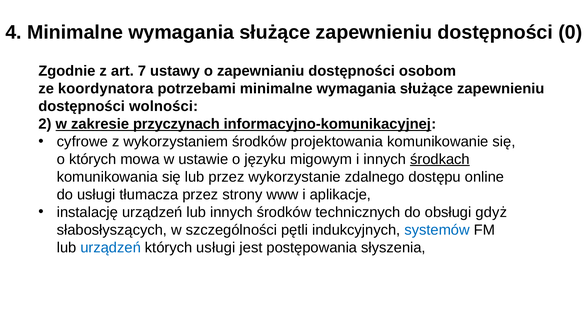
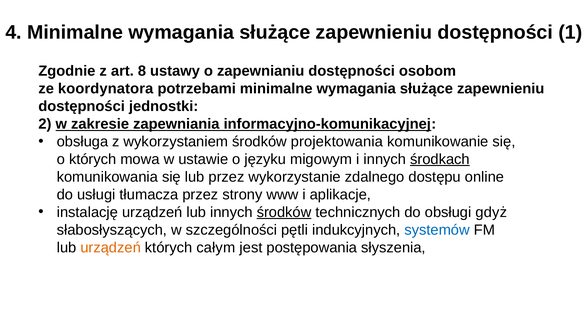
0: 0 -> 1
7: 7 -> 8
wolności: wolności -> jednostki
przyczynach: przyczynach -> zapewniania
cyfrowe: cyfrowe -> obsługa
środków at (284, 212) underline: none -> present
urządzeń at (111, 247) colour: blue -> orange
których usługi: usługi -> całym
